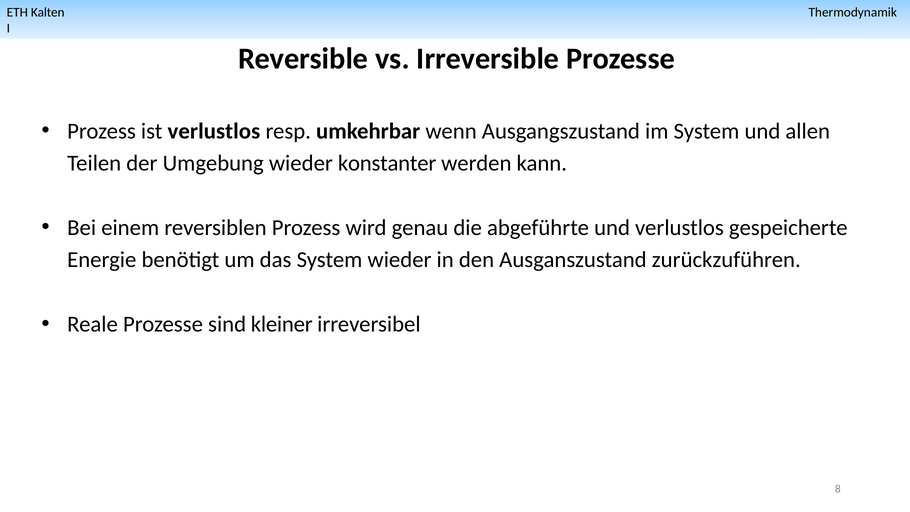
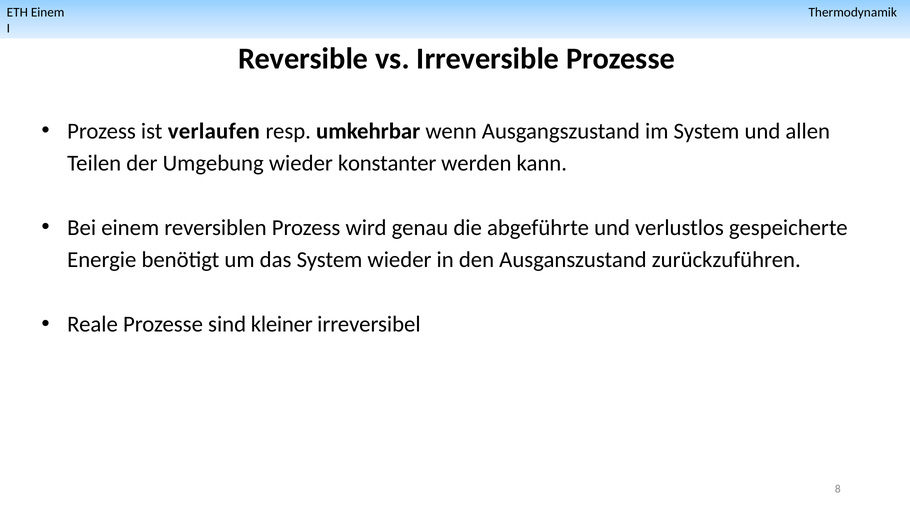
ETH Kalten: Kalten -> Einem
ist verlustlos: verlustlos -> verlaufen
